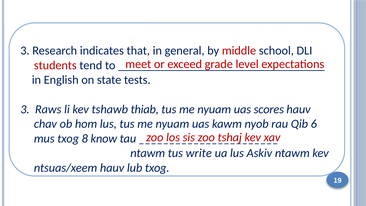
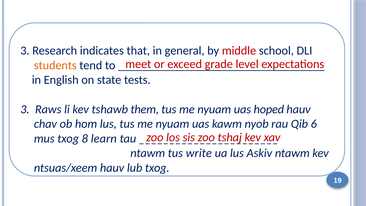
students colour: red -> orange
thiab: thiab -> them
scores: scores -> hoped
know: know -> learn
